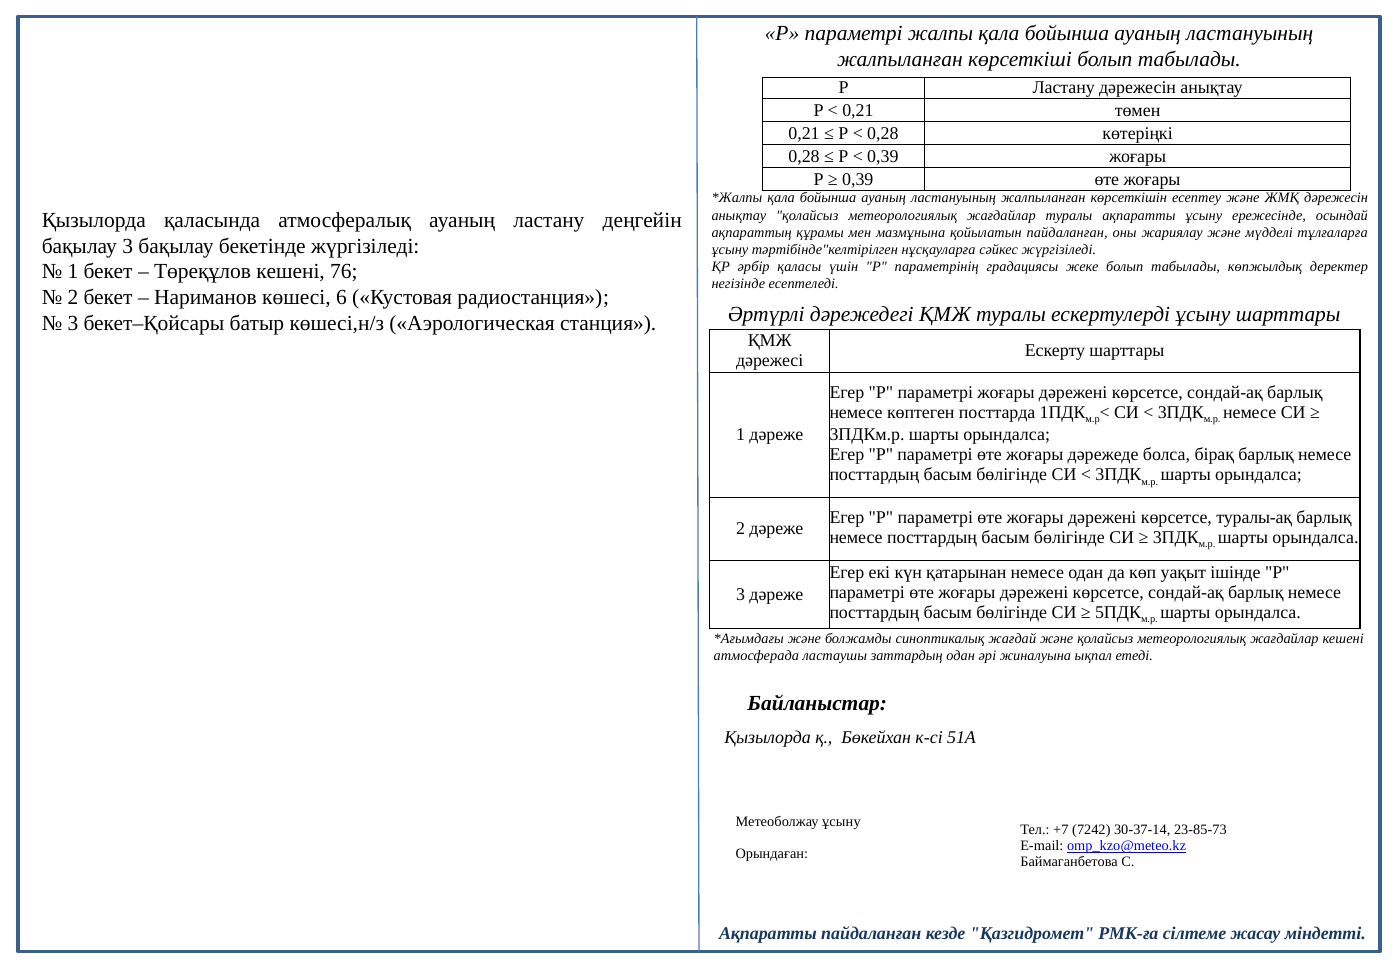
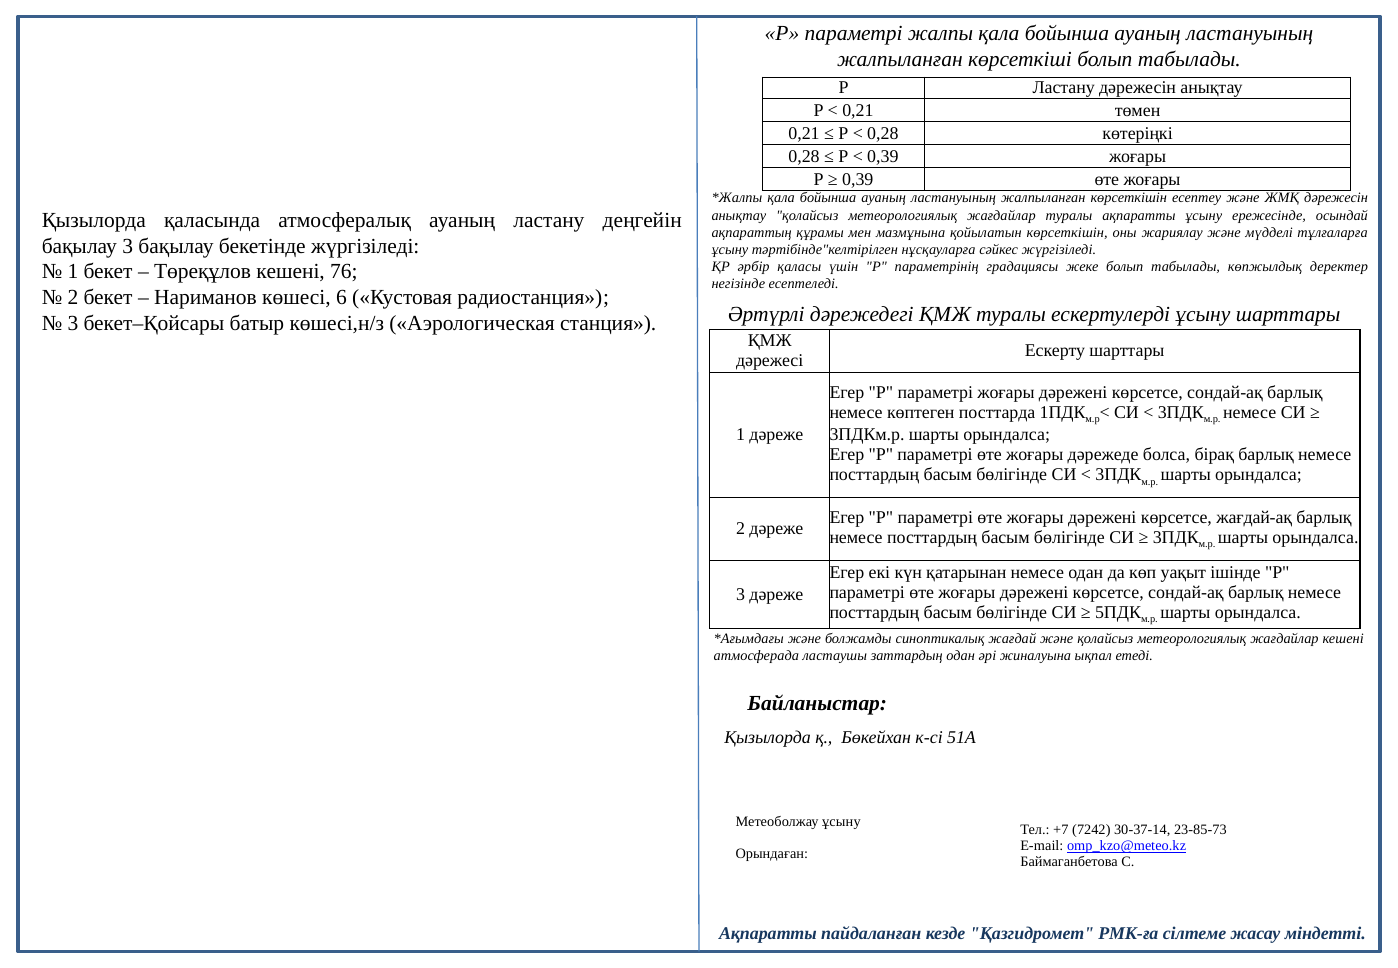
қойылатын пайдаланған: пайдаланған -> көрсеткішін
туралы-ақ: туралы-ақ -> жағдай-ақ
